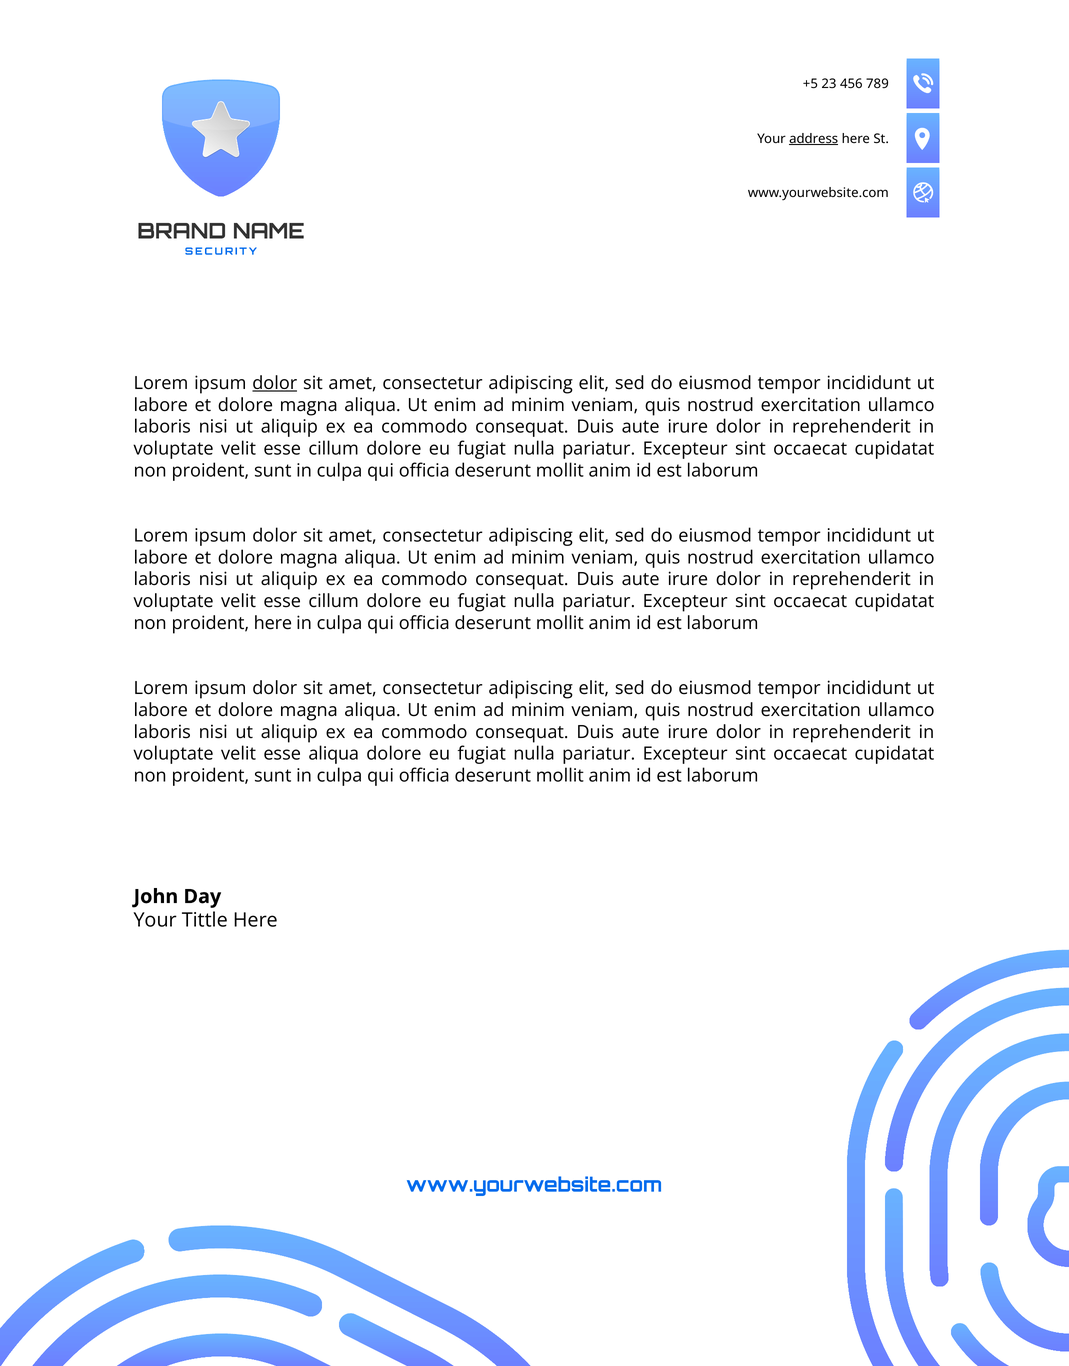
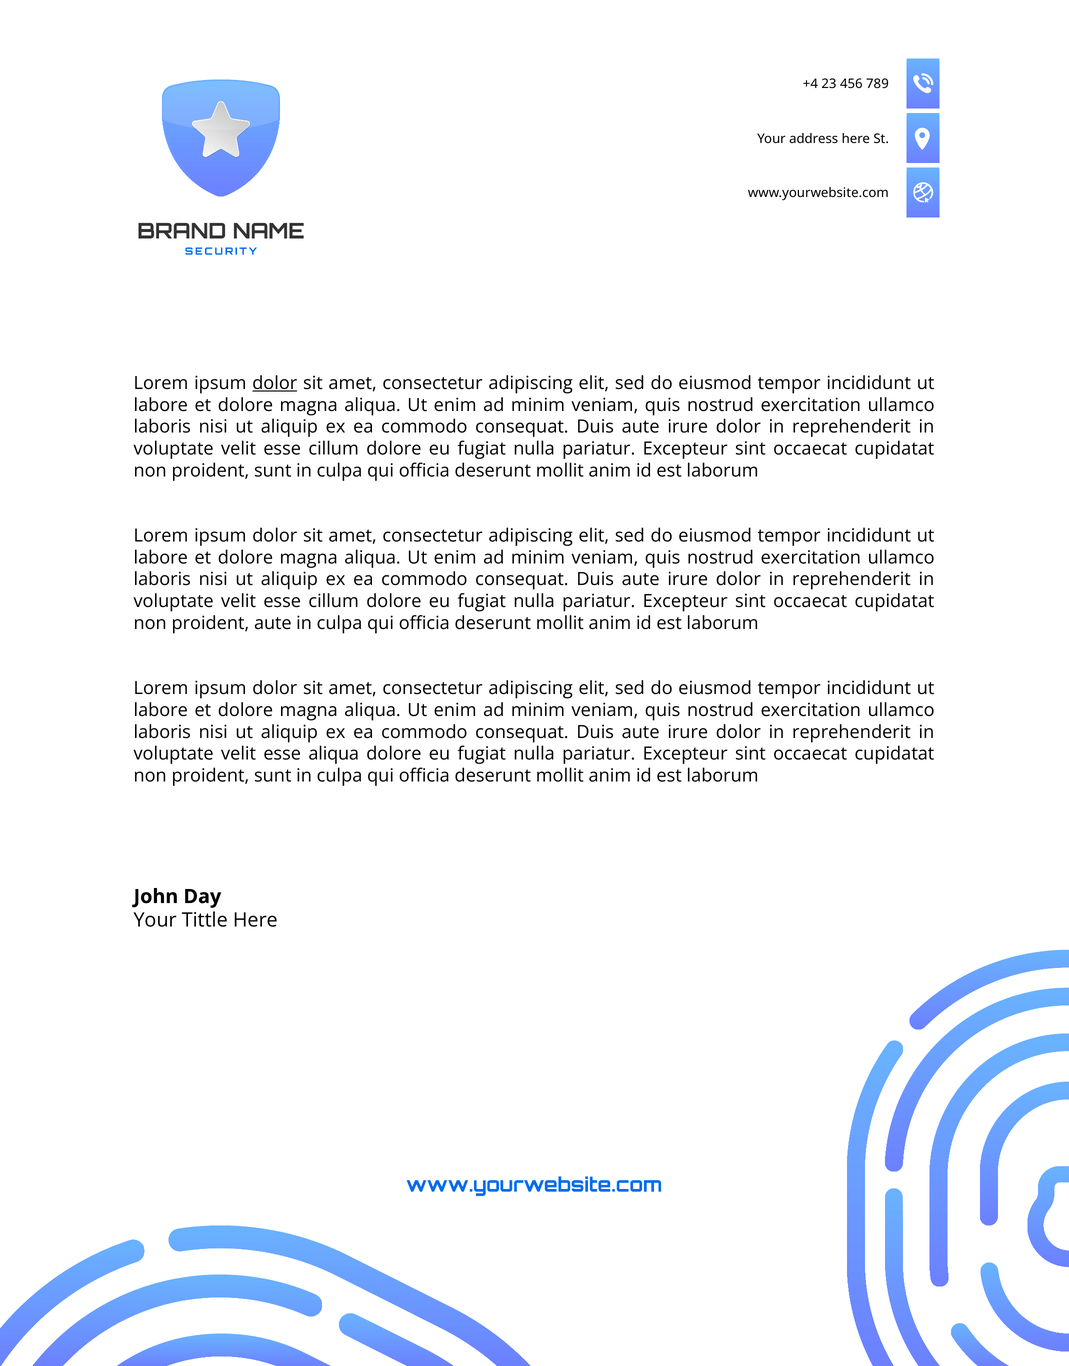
+5: +5 -> +4
address underline: present -> none
proident here: here -> aute
